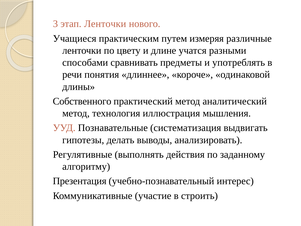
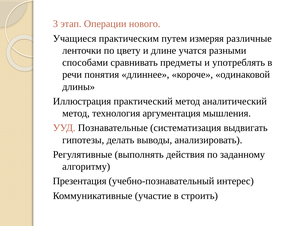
этап Ленточки: Ленточки -> Операции
Собственного: Собственного -> Иллюстрация
иллюстрация: иллюстрация -> аргументация
